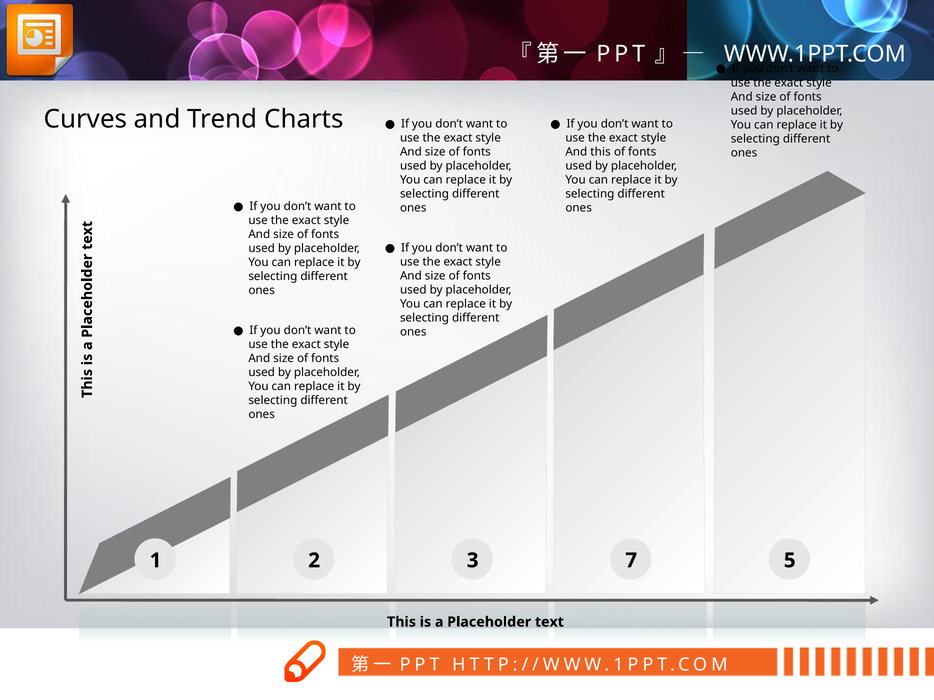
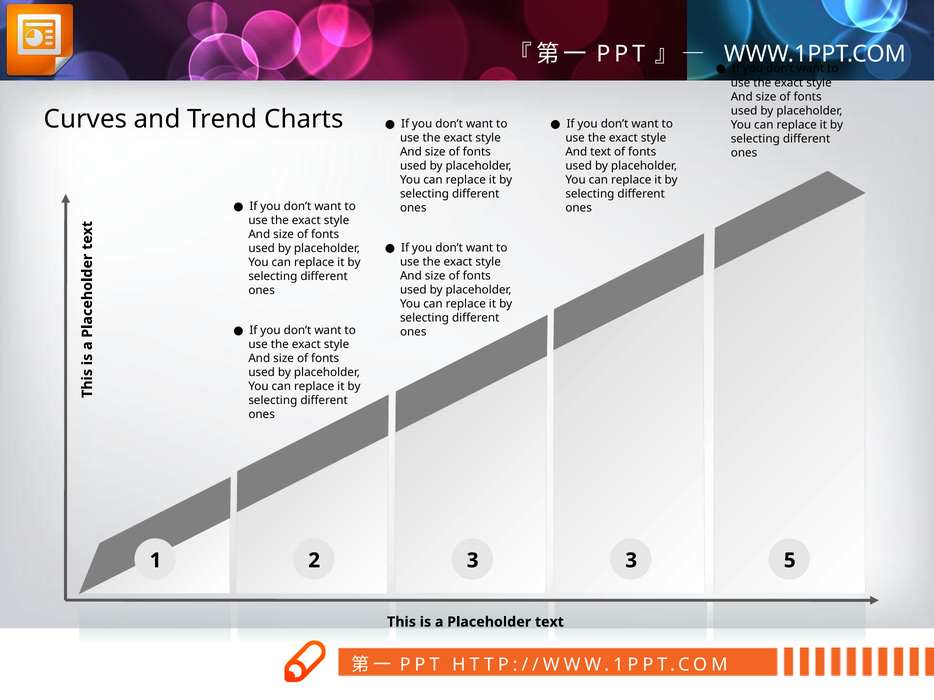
And this: this -> text
3 7: 7 -> 3
